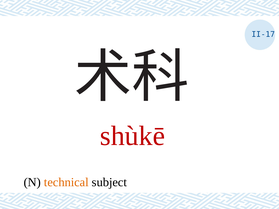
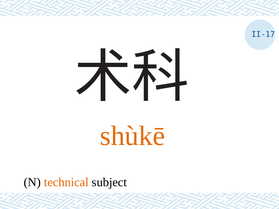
shùkē colour: red -> orange
